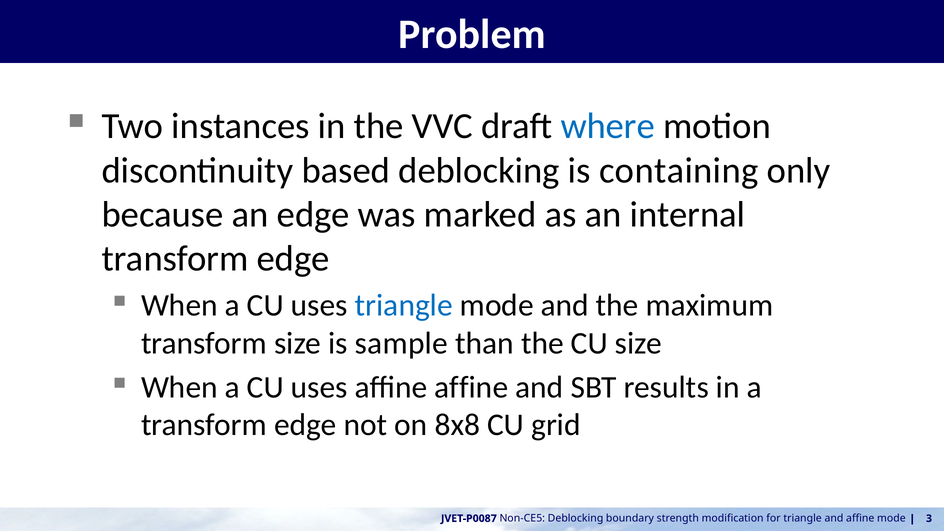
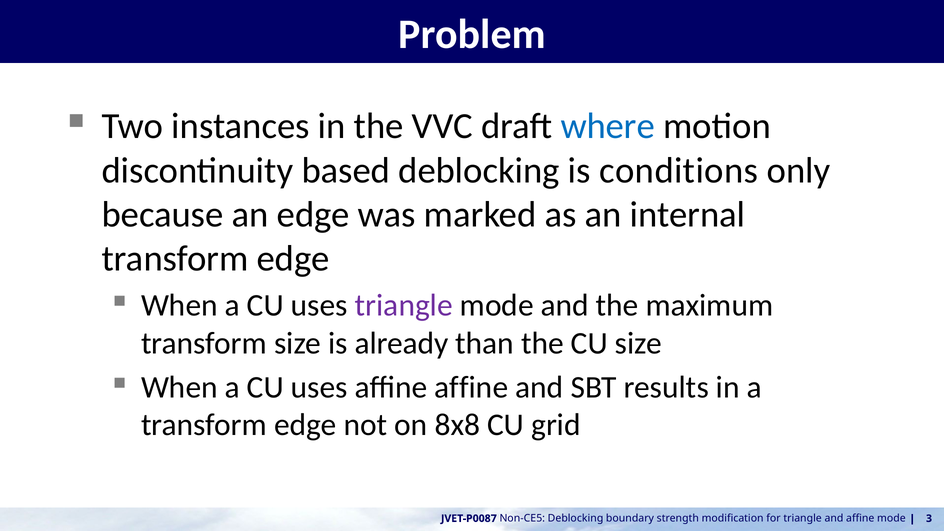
containing: containing -> conditions
triangle at (404, 305) colour: blue -> purple
sample: sample -> already
